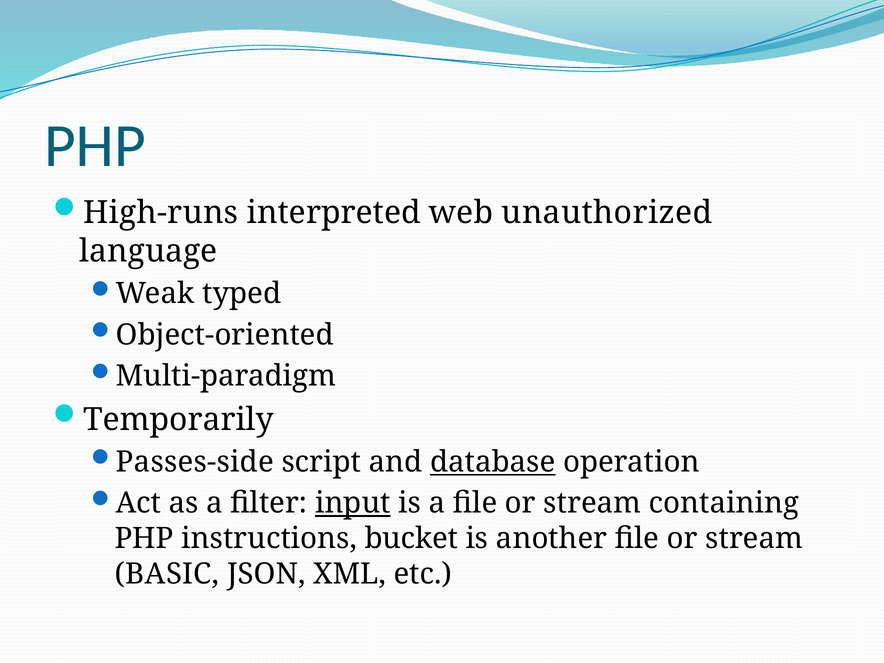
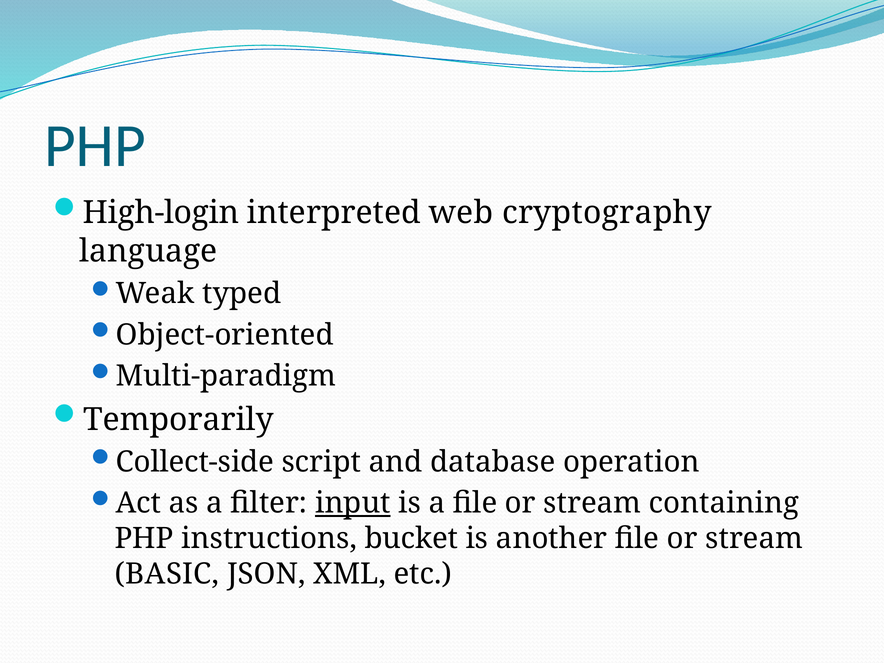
High-runs: High-runs -> High-login
unauthorized: unauthorized -> cryptography
Passes-side: Passes-side -> Collect-side
database underline: present -> none
